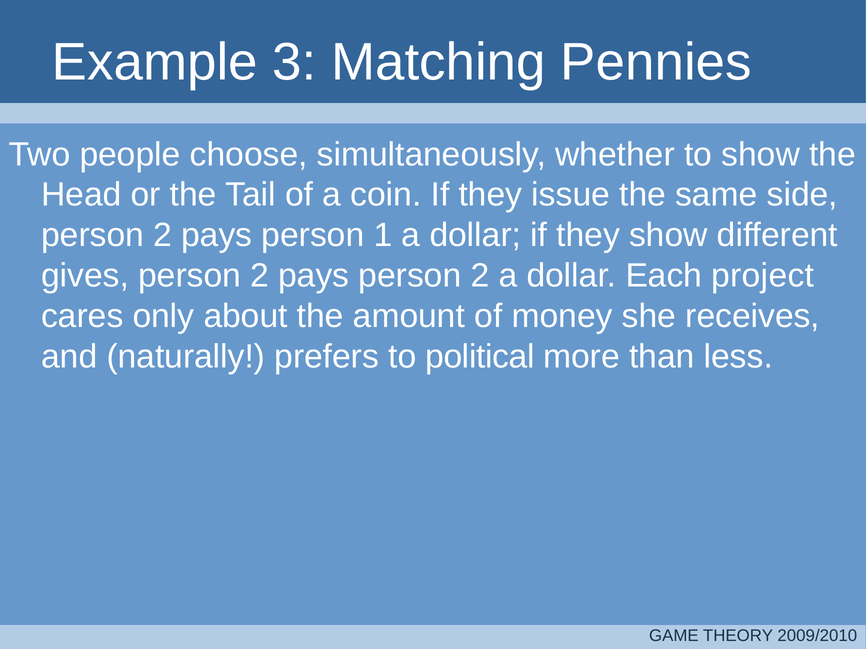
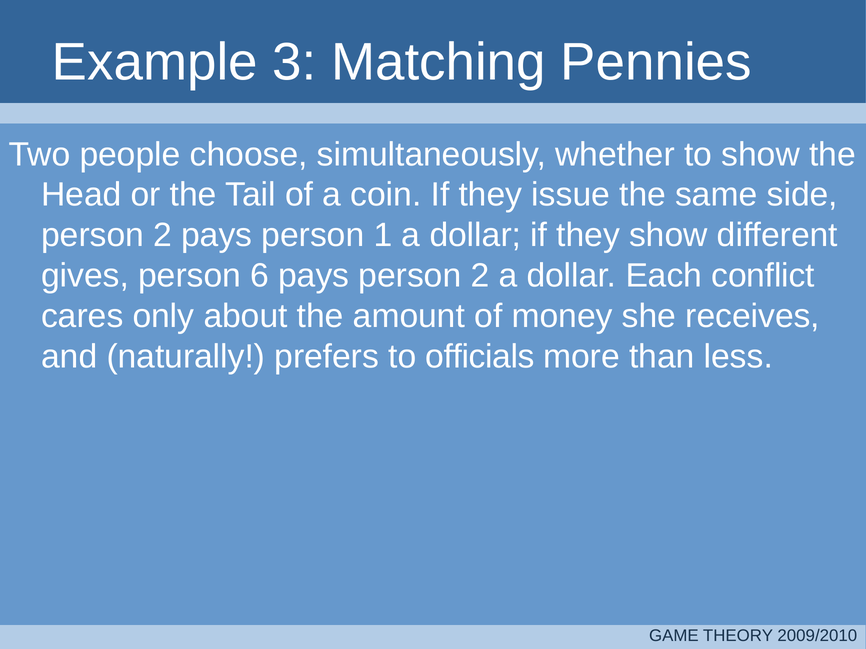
2 at (260, 276): 2 -> 6
project: project -> conflict
political: political -> officials
